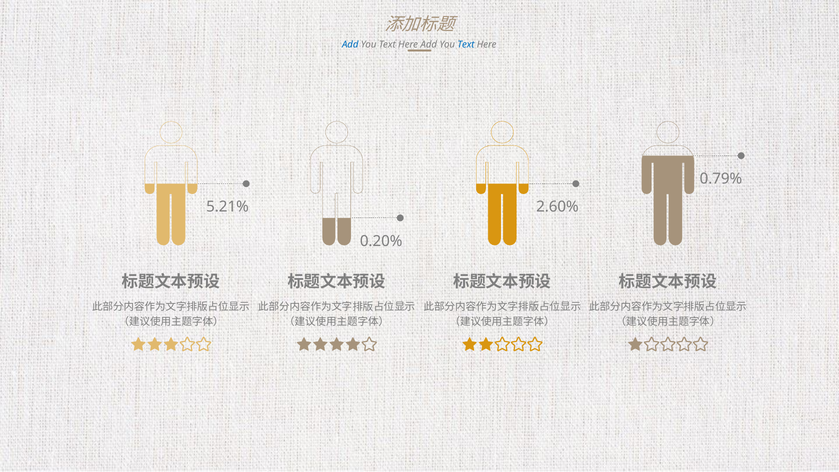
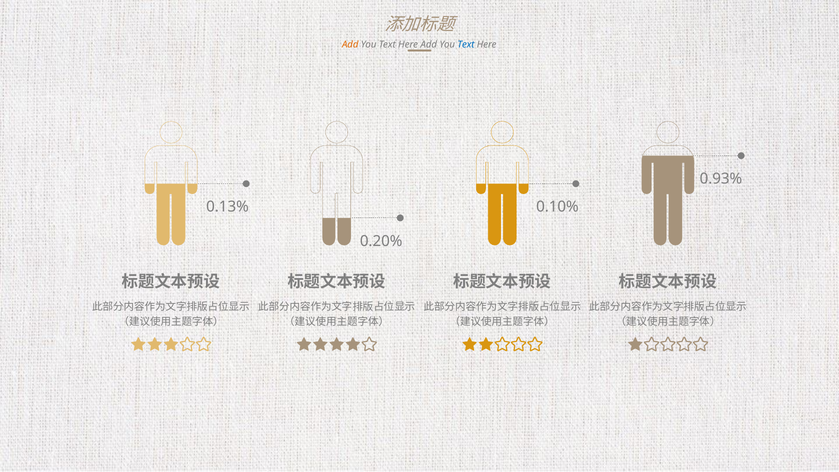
Add at (350, 45) colour: blue -> orange
0.79%: 0.79% -> 0.93%
5.21%: 5.21% -> 0.13%
2.60%: 2.60% -> 0.10%
